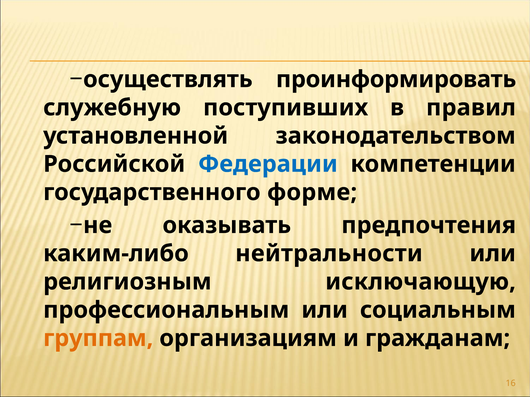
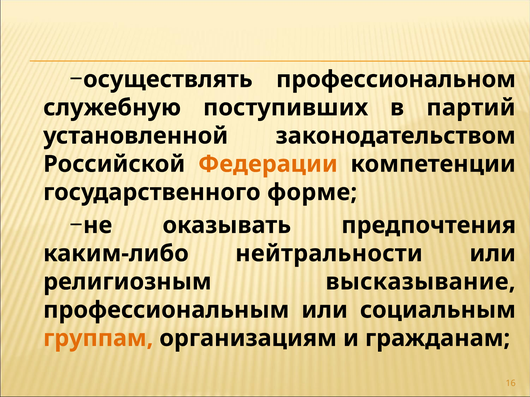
проинформировать: проинформировать -> профессиональном
правил: правил -> партий
Федерации colour: blue -> orange
исключающую: исключающую -> высказывание
